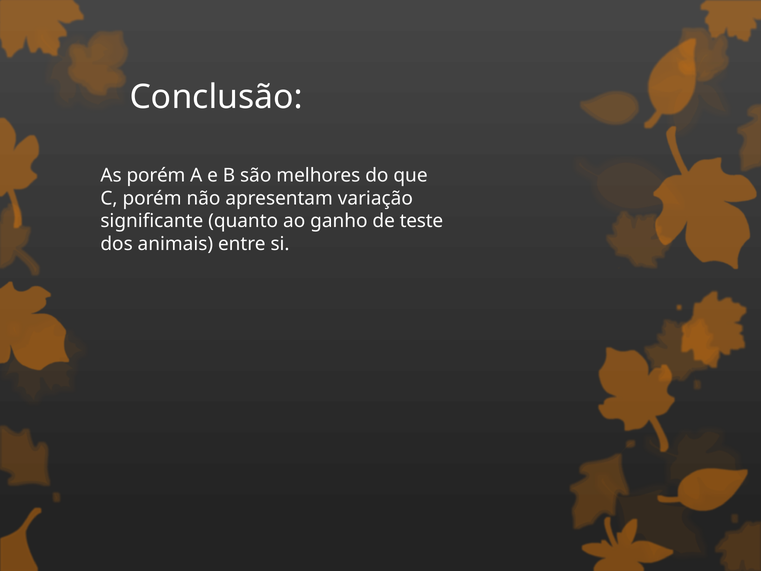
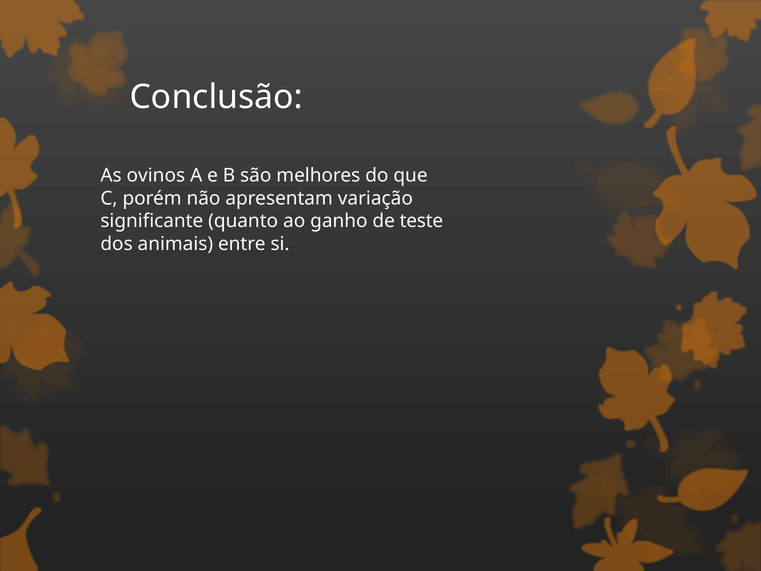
As porém: porém -> ovinos
